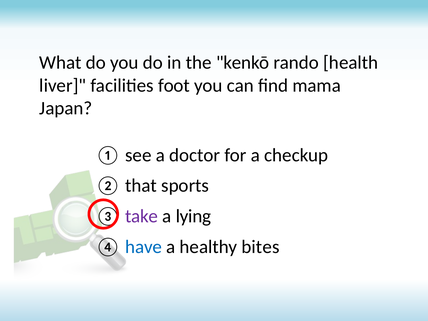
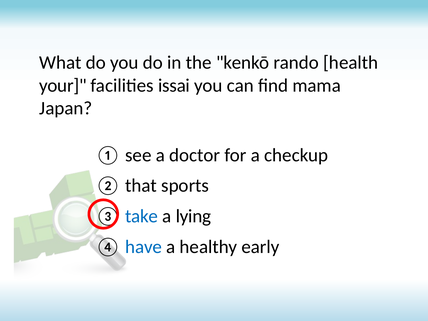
liver: liver -> your
foot: foot -> issai
take colour: purple -> blue
bites: bites -> early
